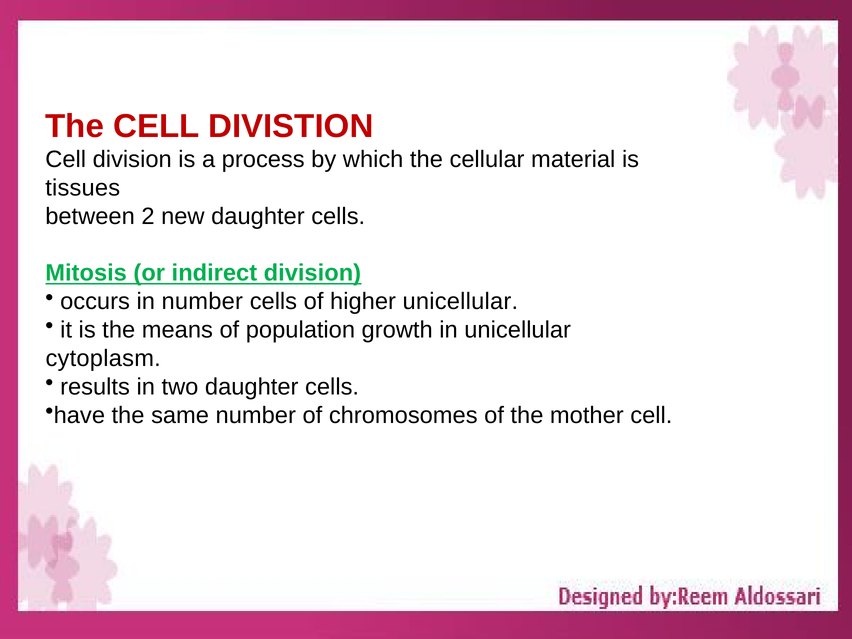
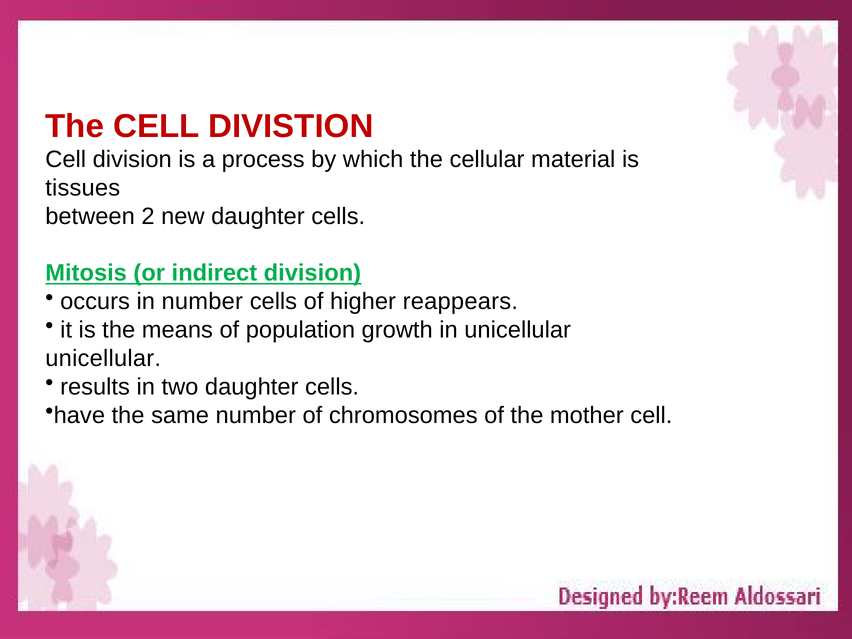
higher unicellular: unicellular -> reappears
cytoplasm at (103, 358): cytoplasm -> unicellular
